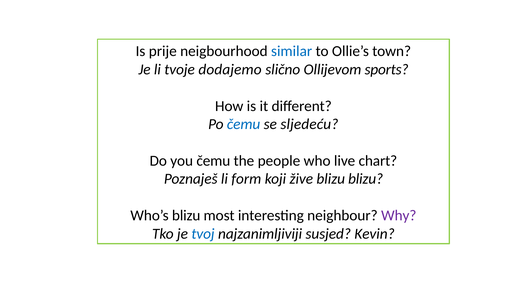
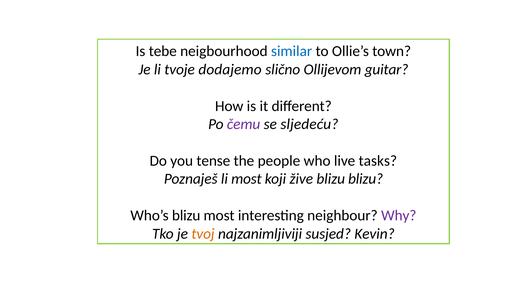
prije: prije -> tebe
sports: sports -> guitar
čemu at (244, 124) colour: blue -> purple
you čemu: čemu -> tense
chart: chart -> tasks
li form: form -> most
tvoj colour: blue -> orange
